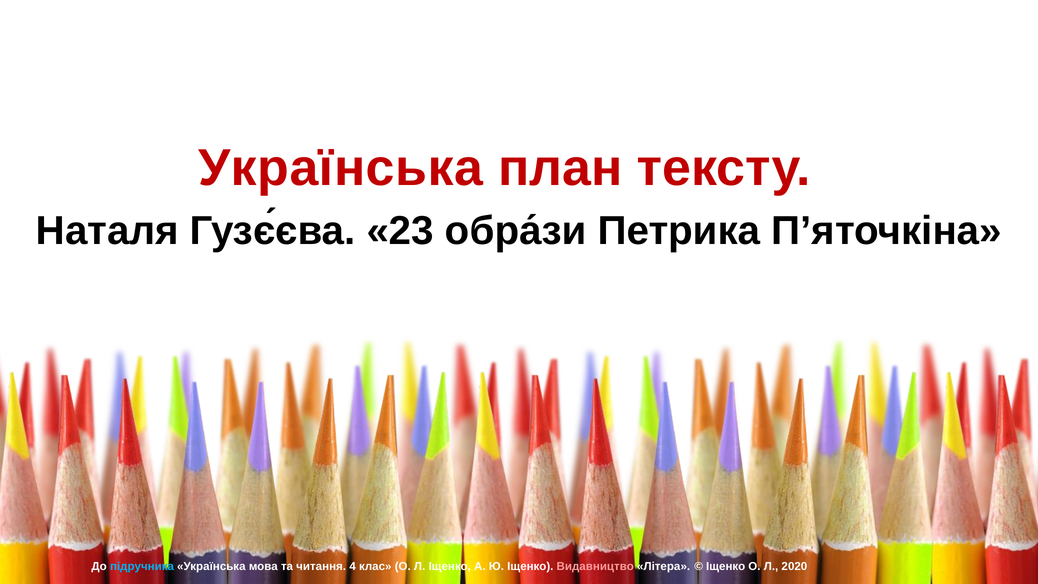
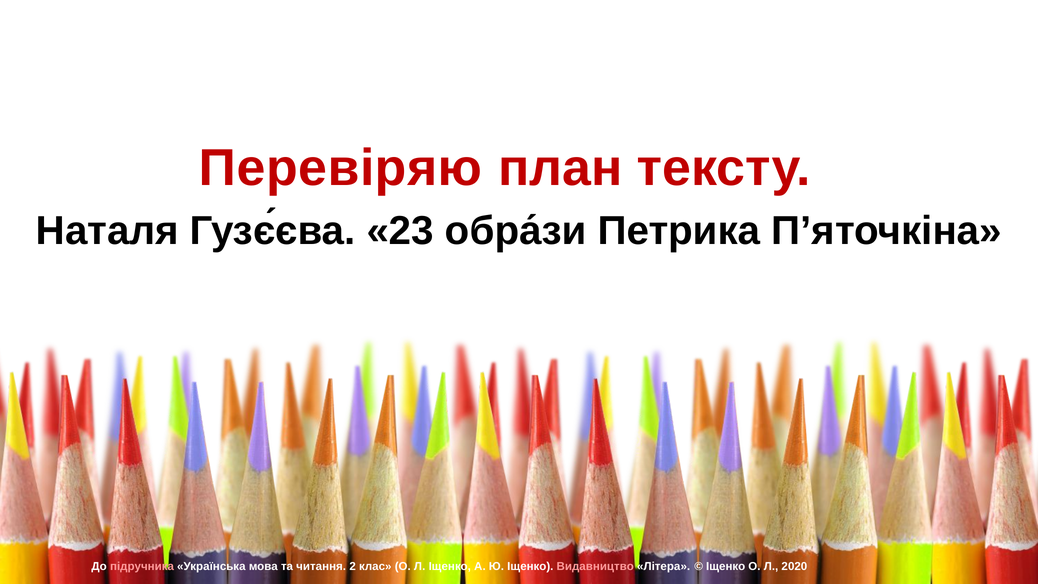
Українська at (341, 168): Українська -> Перевіряю
підручника colour: light blue -> pink
4: 4 -> 2
